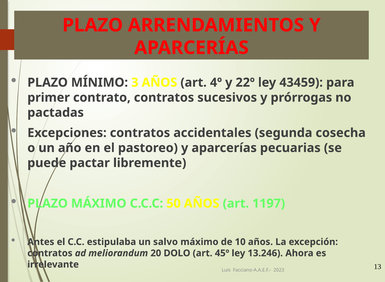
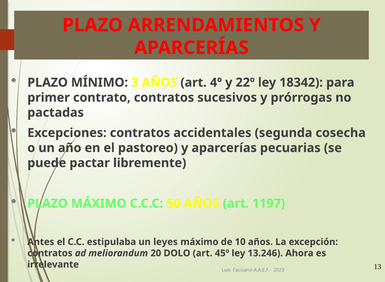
43459: 43459 -> 18342
salvo: salvo -> leyes
